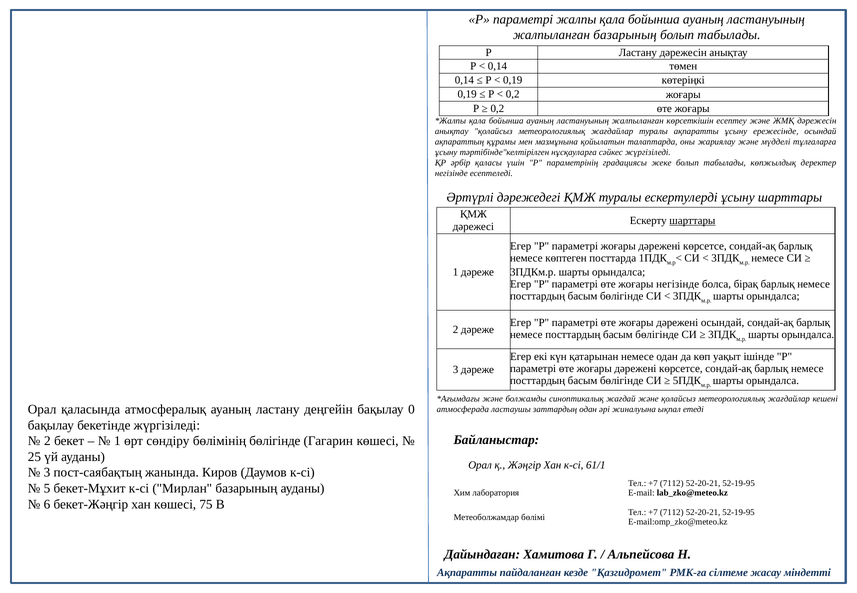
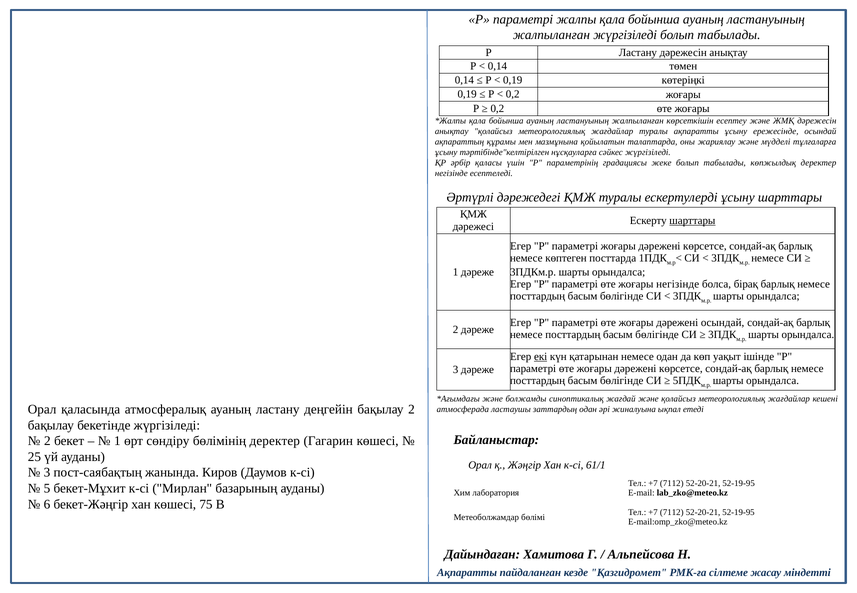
жалпыланған базарының: базарының -> жүргізіледі
екі underline: none -> present
бақылау 0: 0 -> 2
бөлімінің бөлігінде: бөлігінде -> деректер
